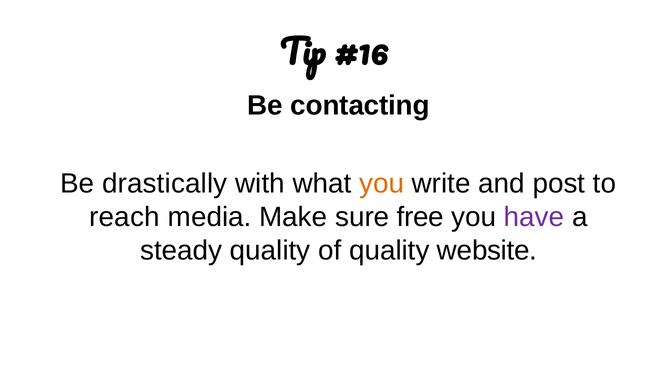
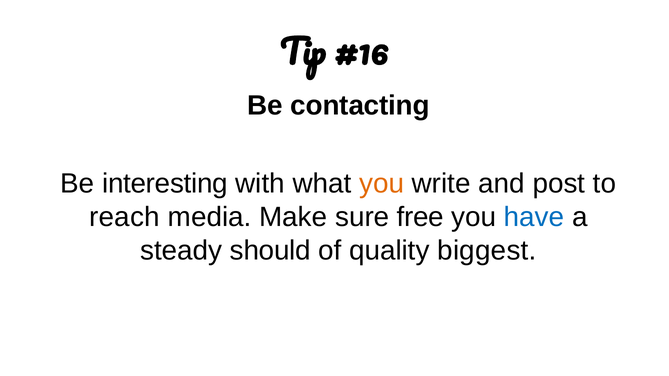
drastically: drastically -> interesting
have colour: purple -> blue
steady quality: quality -> should
website: website -> biggest
